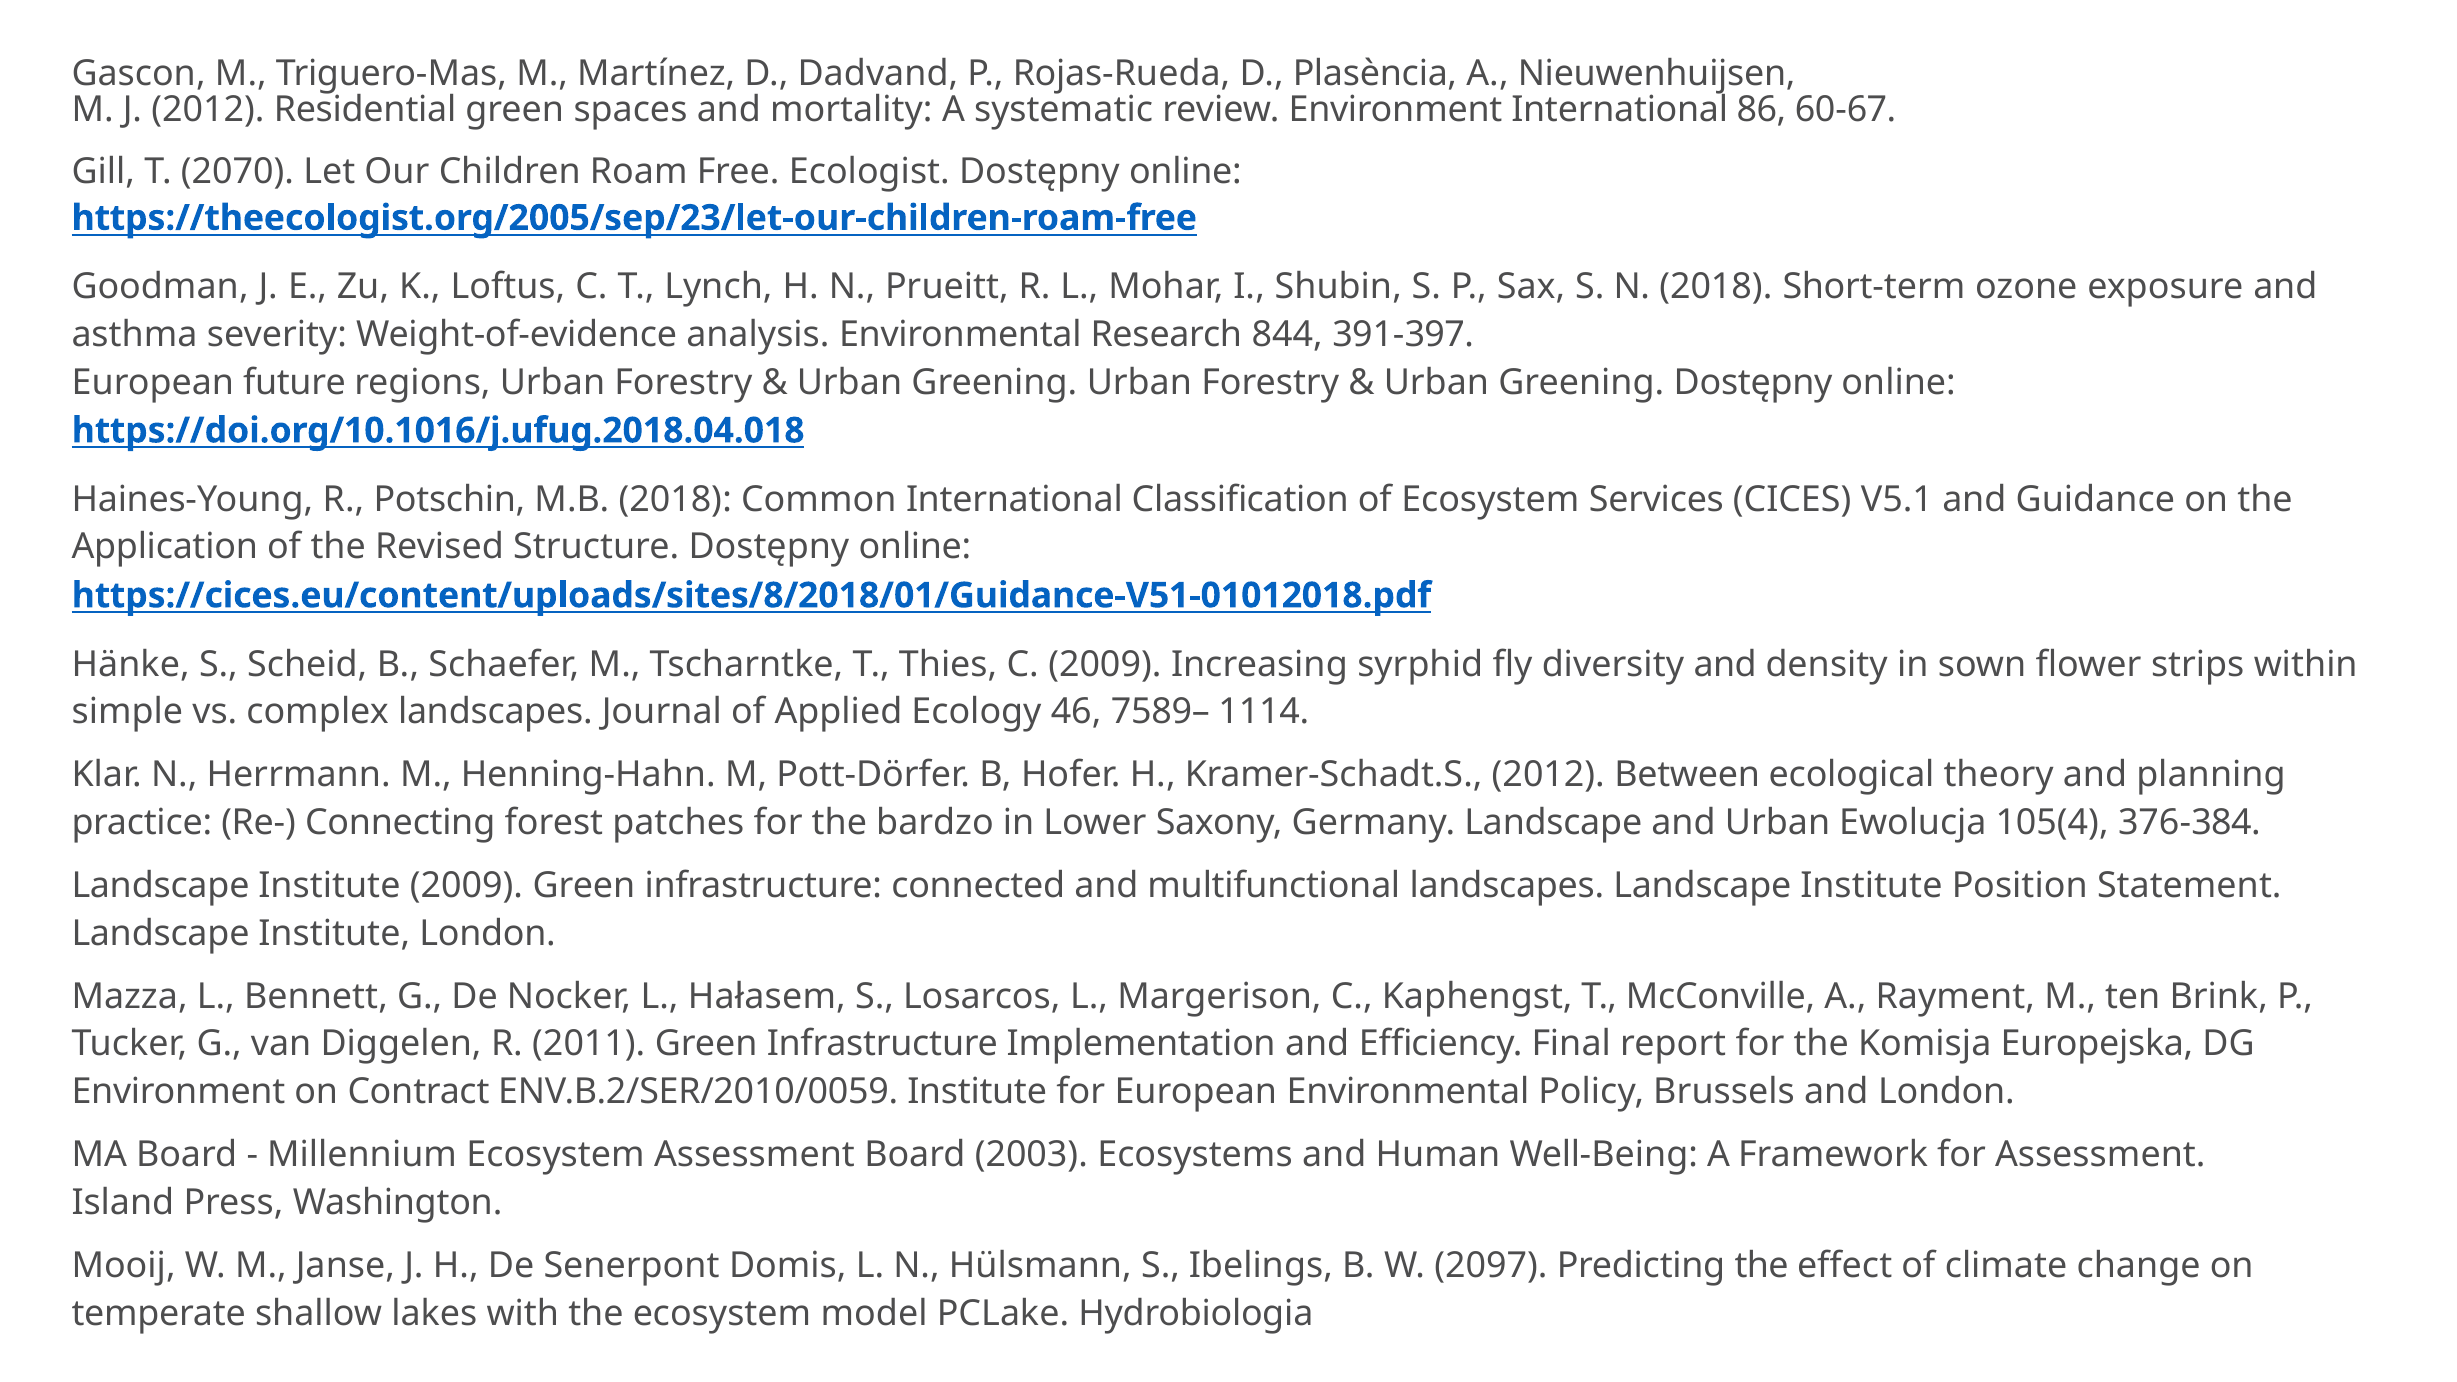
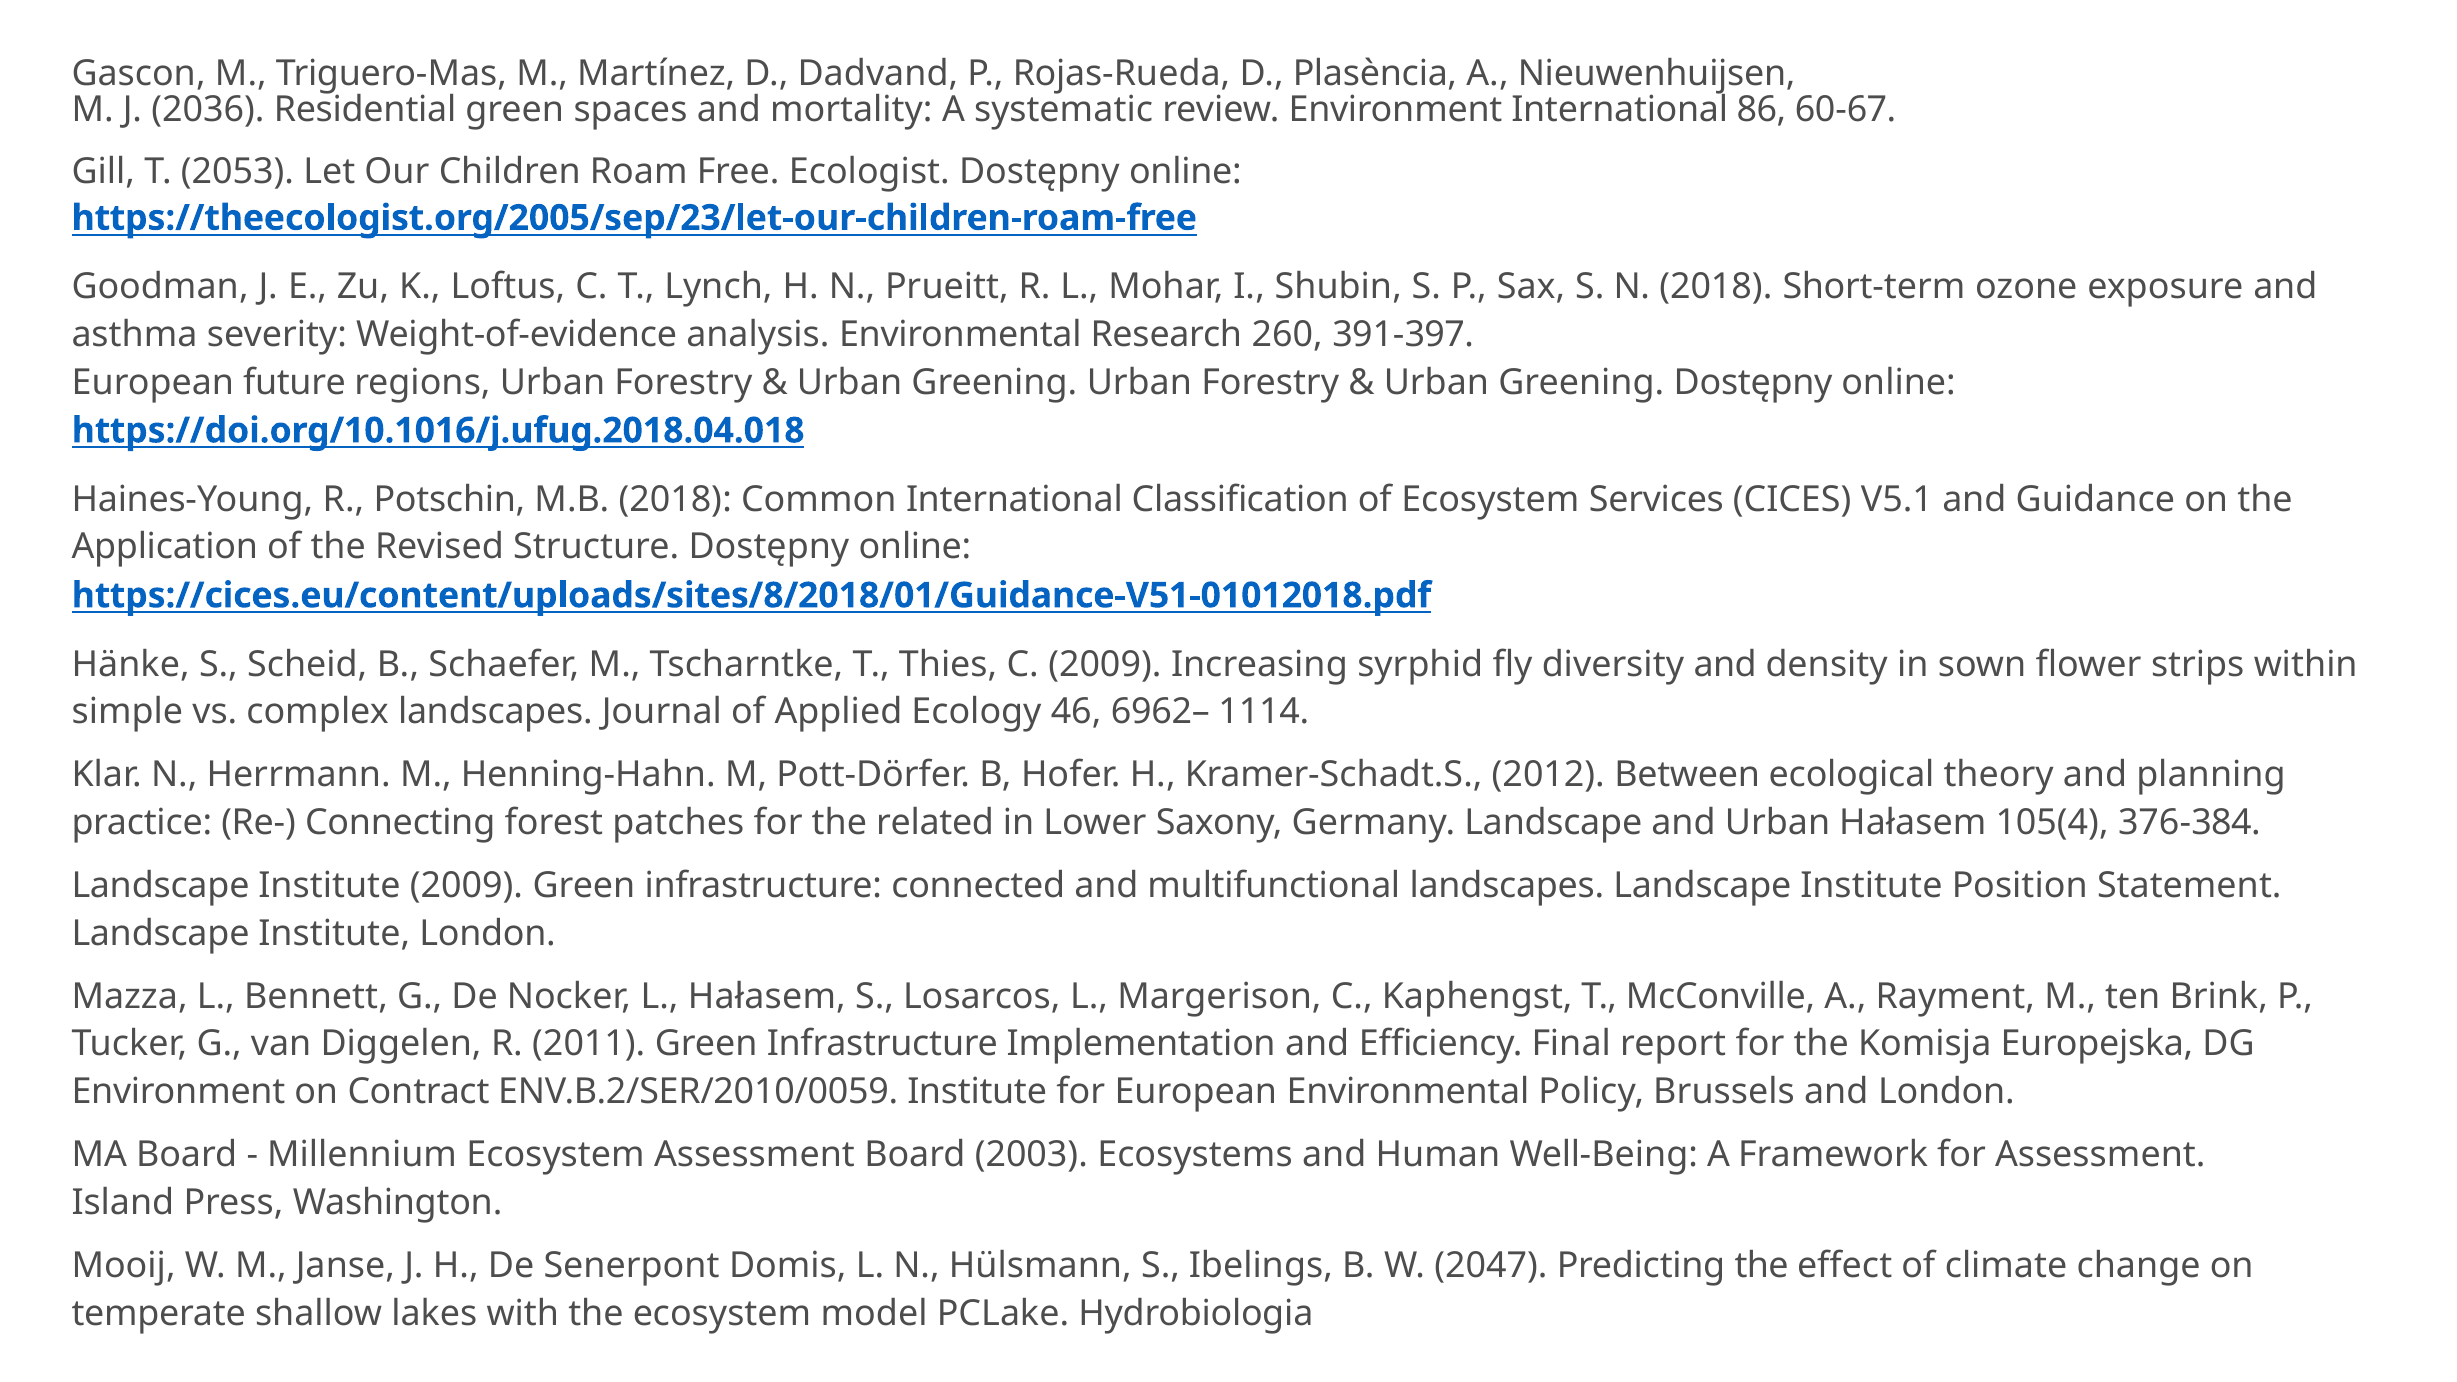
J 2012: 2012 -> 2036
2070: 2070 -> 2053
844: 844 -> 260
7589–: 7589– -> 6962–
bardzo: bardzo -> related
Urban Ewolucja: Ewolucja -> Hałasem
2097: 2097 -> 2047
